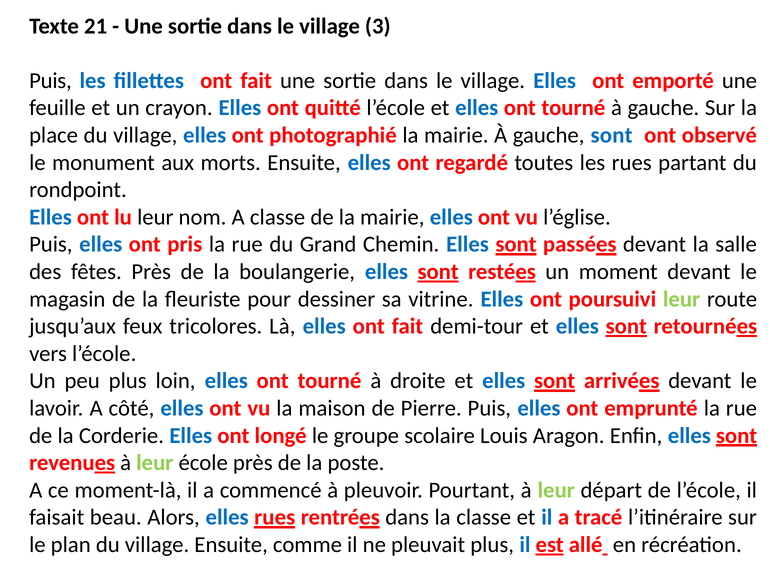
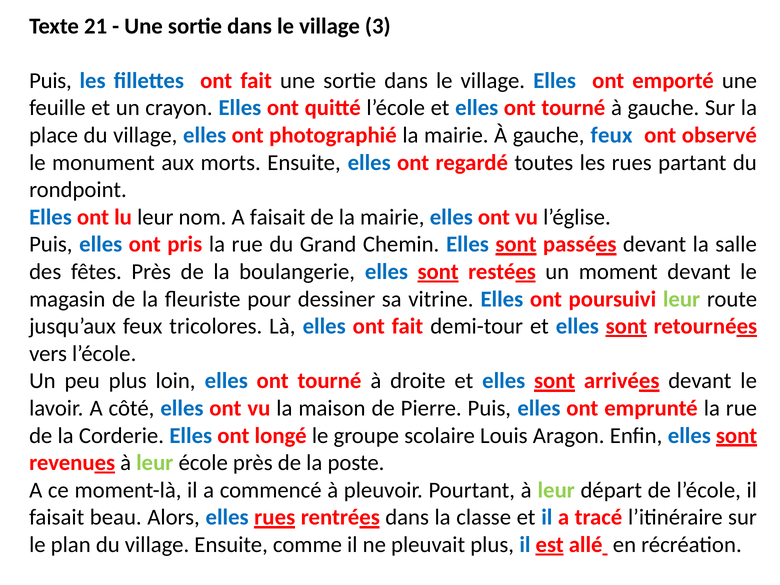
gauche sont: sont -> feux
A classe: classe -> faisait
